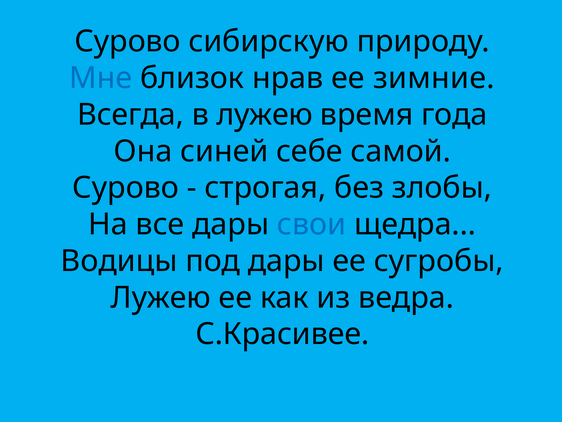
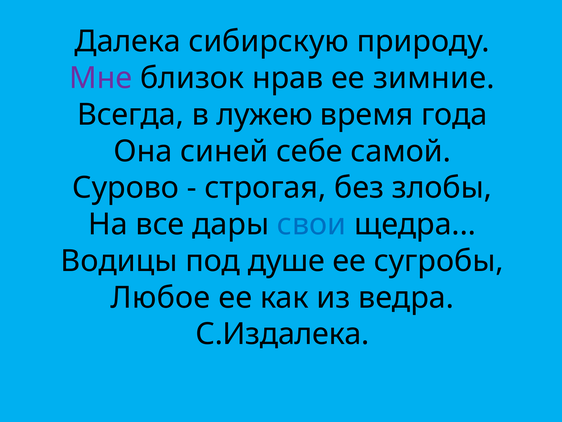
Сурово at (128, 42): Сурово -> Далека
Мне colour: blue -> purple
под дары: дары -> душе
Лужею at (161, 297): Лужею -> Любое
С.Красивее: С.Красивее -> С.Издалека
